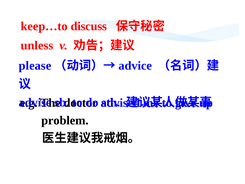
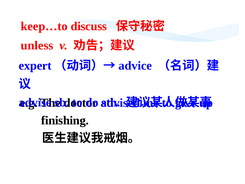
please: please -> expert
problem: problem -> finishing
